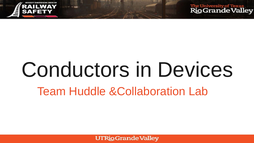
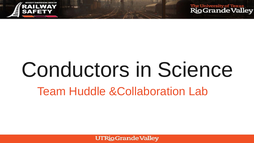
Devices: Devices -> Science
